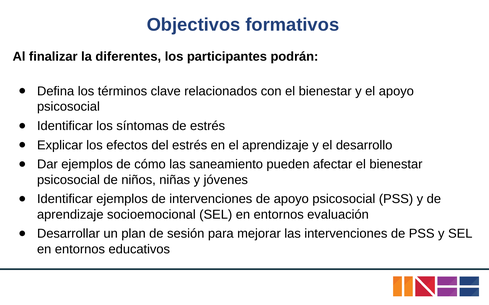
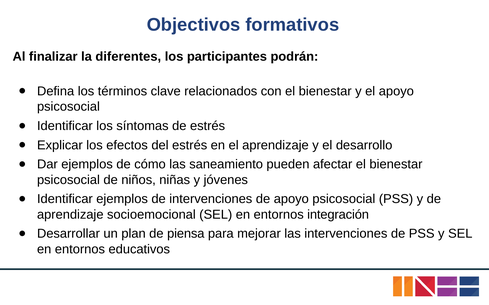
evaluación: evaluación -> integración
sesión: sesión -> piensa
